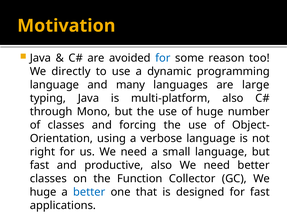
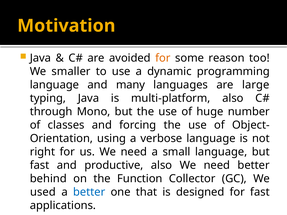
for at (163, 58) colour: blue -> orange
directly: directly -> smaller
classes at (48, 179): classes -> behind
huge at (43, 192): huge -> used
